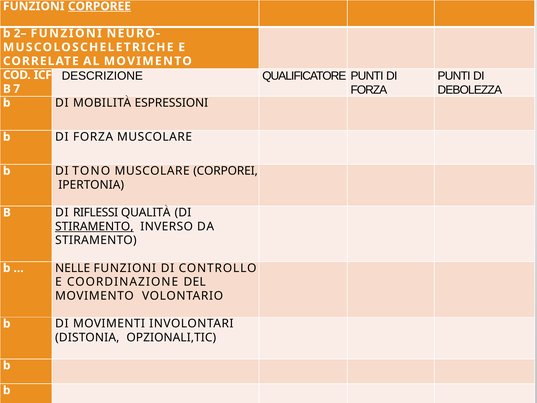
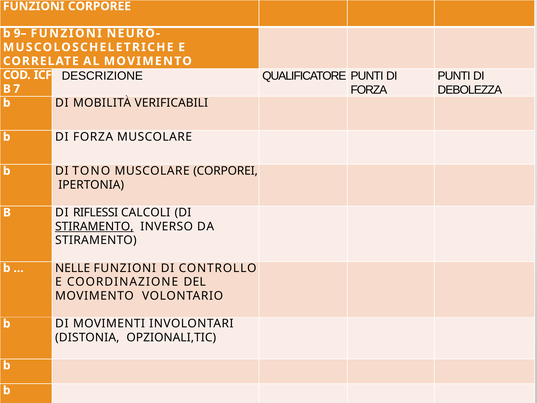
CORPOREE underline: present -> none
2–: 2– -> 9–
ESPRESSIONI: ESPRESSIONI -> VERIFICABILI
QUALITÀ: QUALITÀ -> CALCOLI
